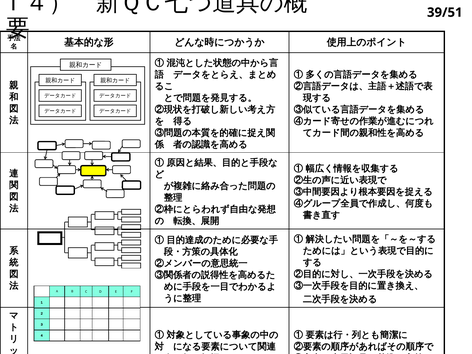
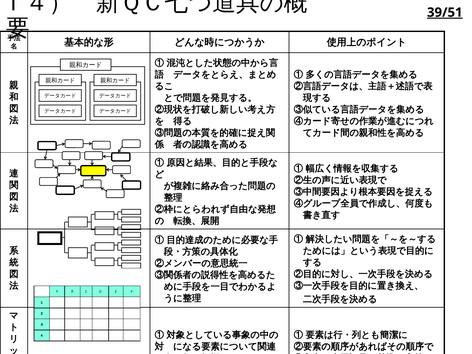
39/51 underline: none -> present
